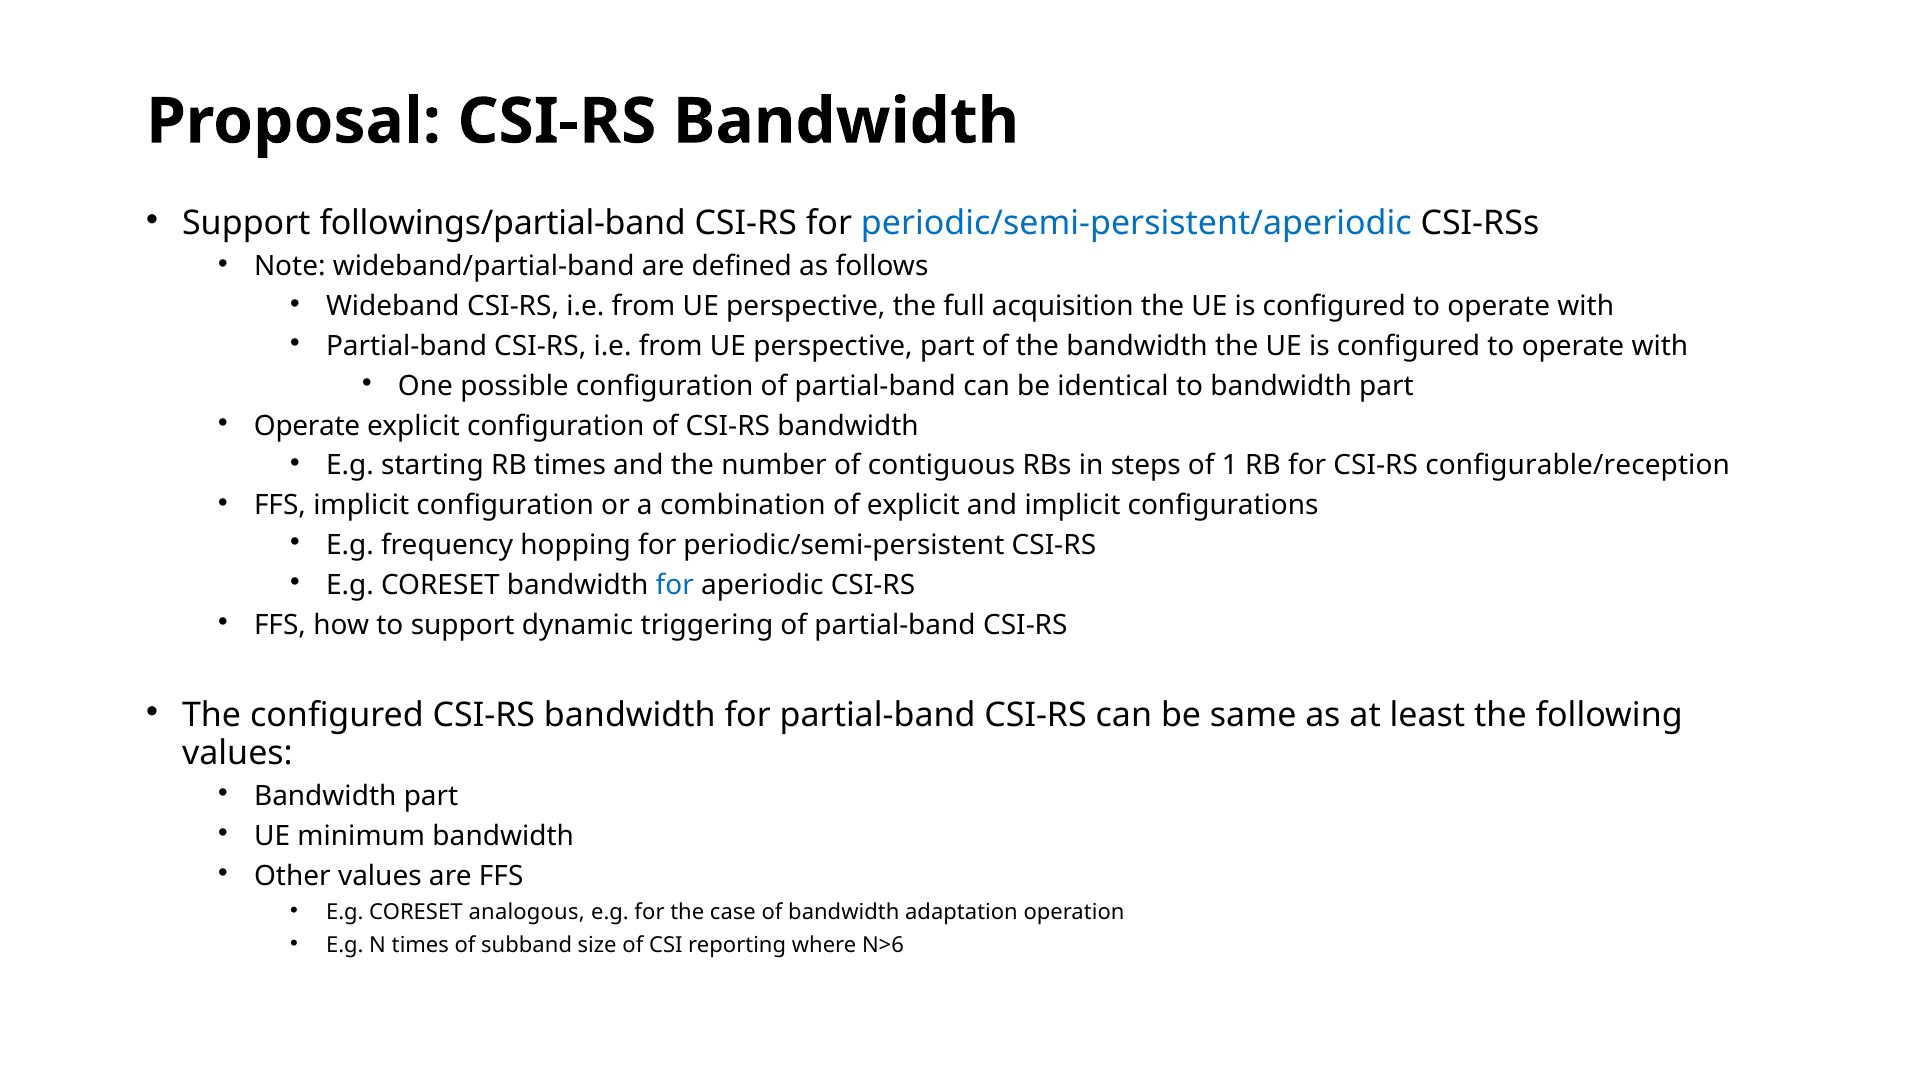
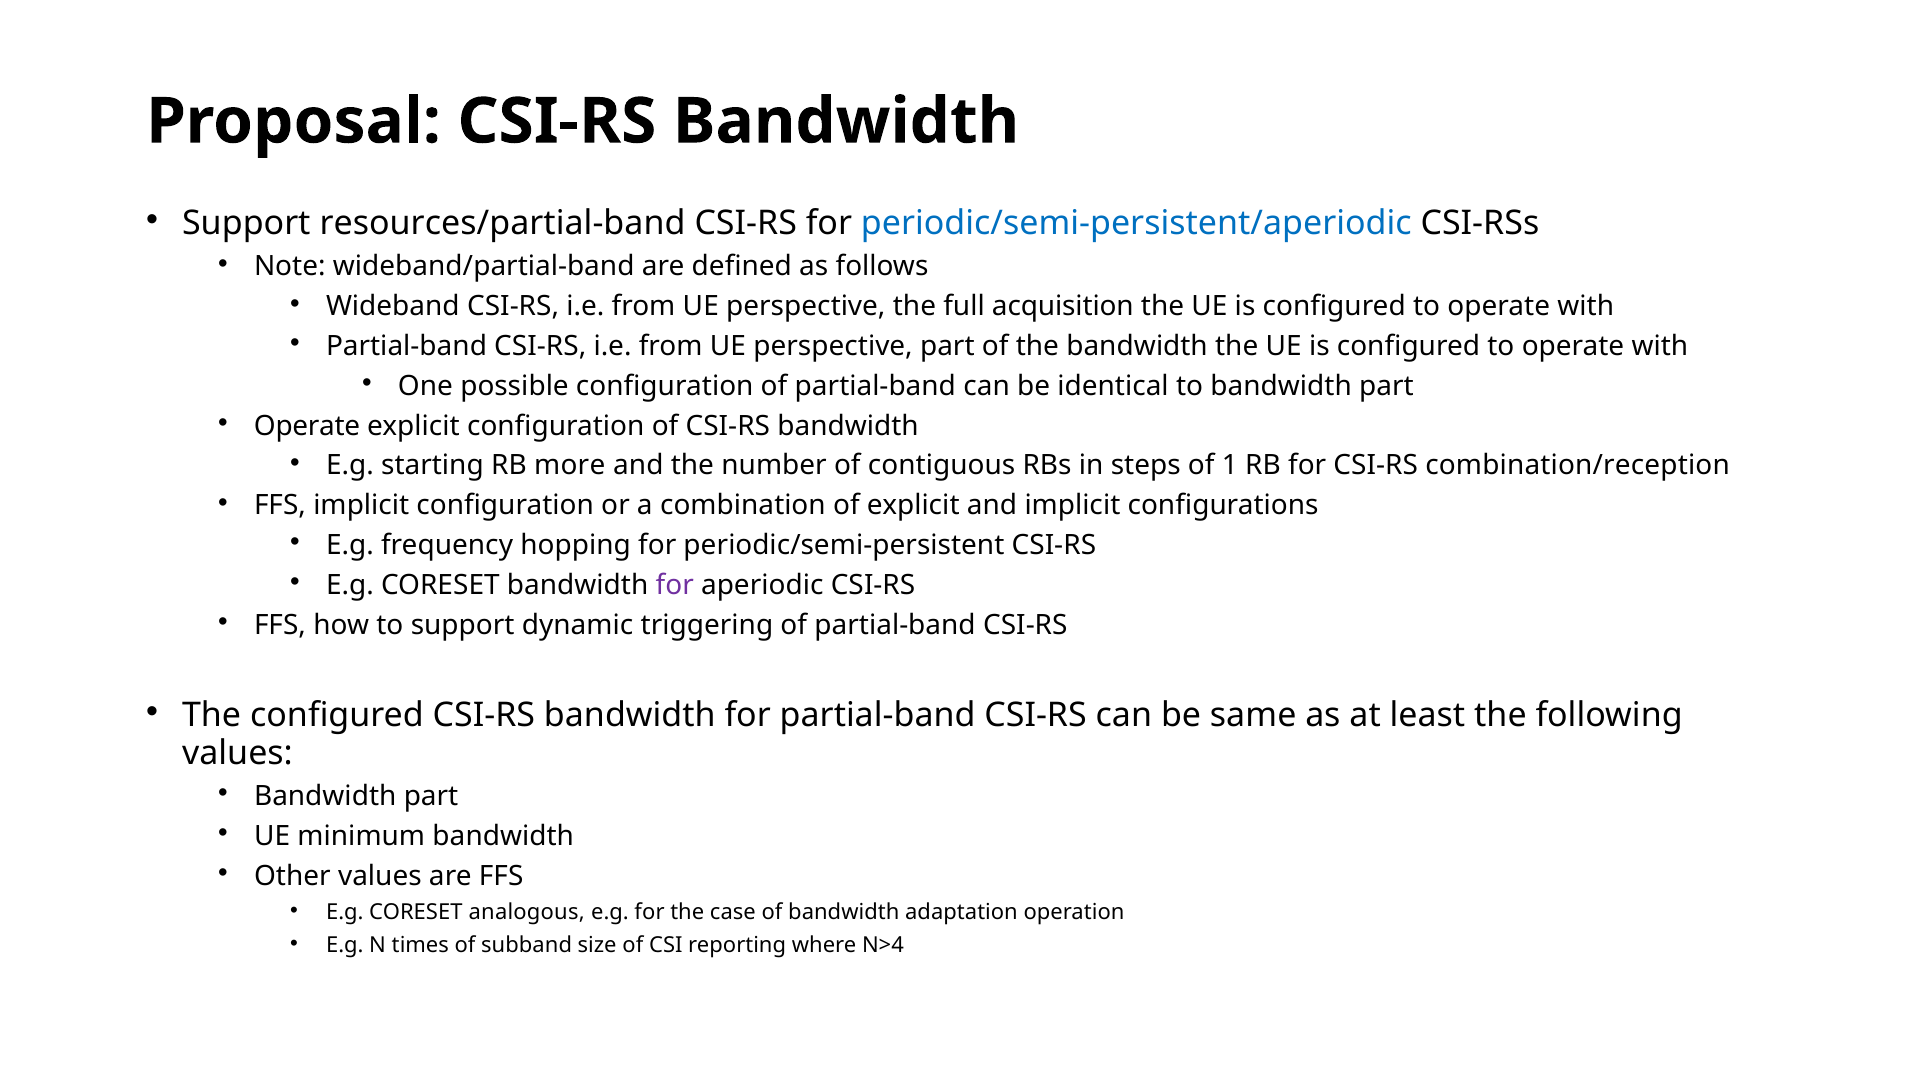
followings/partial-band: followings/partial-band -> resources/partial-band
RB times: times -> more
configurable/reception: configurable/reception -> combination/reception
for at (675, 585) colour: blue -> purple
N>6: N>6 -> N>4
